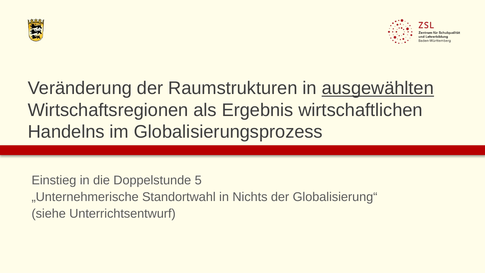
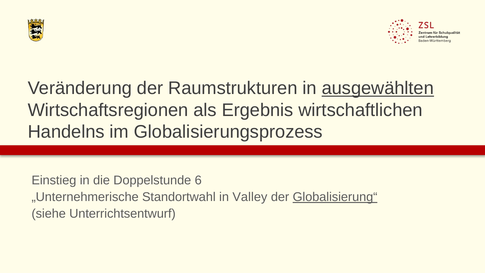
5: 5 -> 6
Nichts: Nichts -> Valley
Globalisierung“ underline: none -> present
